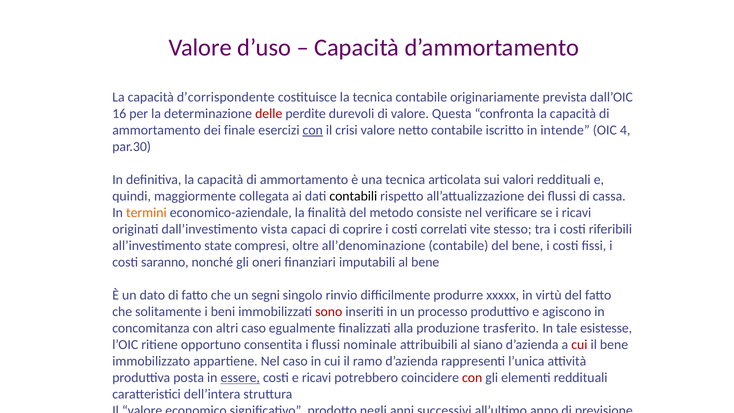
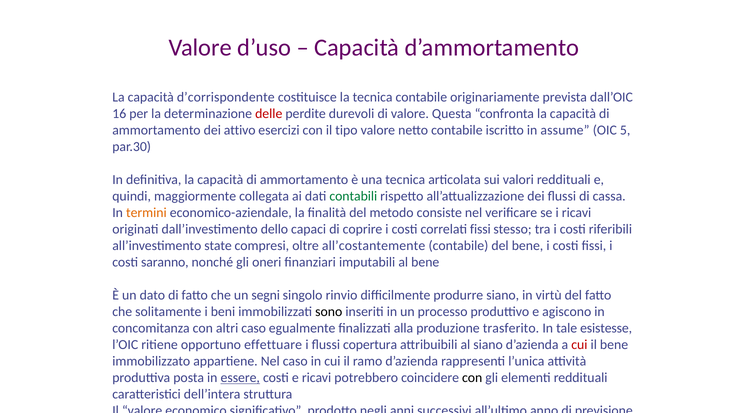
finale: finale -> attivo
con at (313, 130) underline: present -> none
crisi: crisi -> tipo
intende: intende -> assume
4: 4 -> 5
contabili colour: black -> green
vista: vista -> dello
correlati vite: vite -> fissi
all’denominazione: all’denominazione -> all’costantemente
produrre xxxxx: xxxxx -> siano
sono colour: red -> black
consentita: consentita -> effettuare
nominale: nominale -> copertura
con at (472, 378) colour: red -> black
